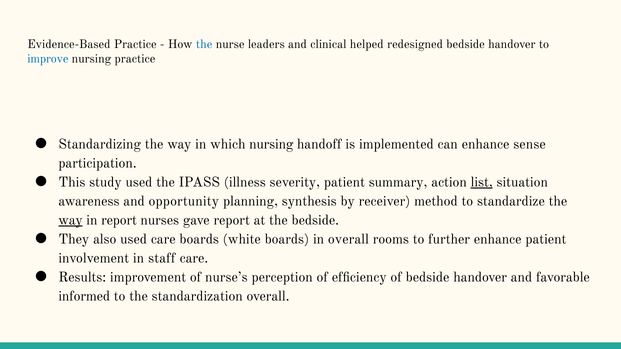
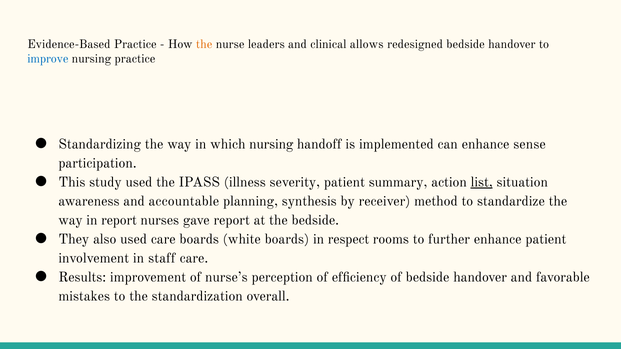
the at (204, 45) colour: blue -> orange
helped: helped -> allows
opportunity: opportunity -> accountable
way at (71, 220) underline: present -> none
in overall: overall -> respect
informed: informed -> mistakes
